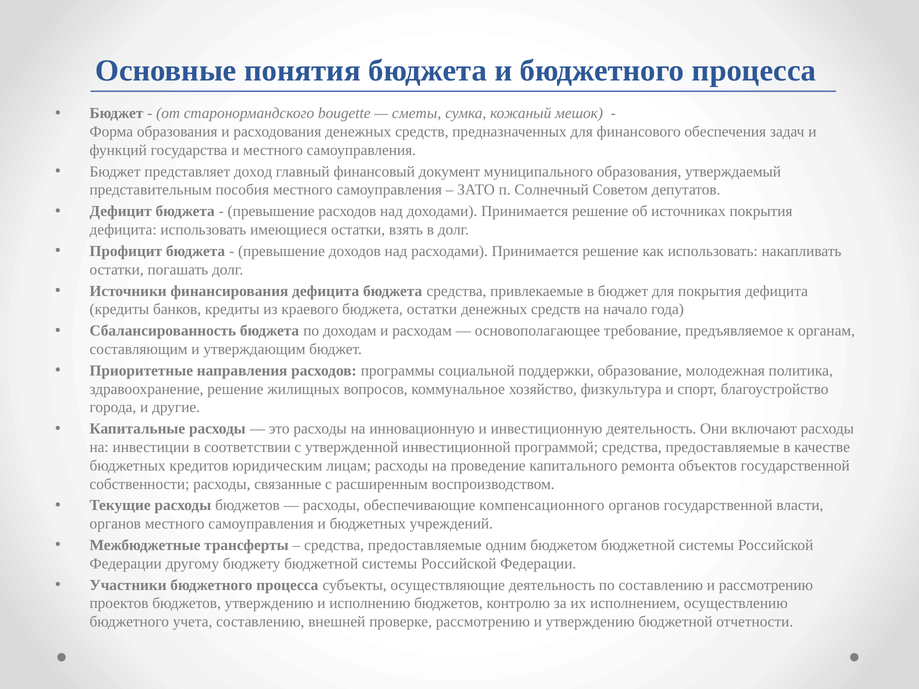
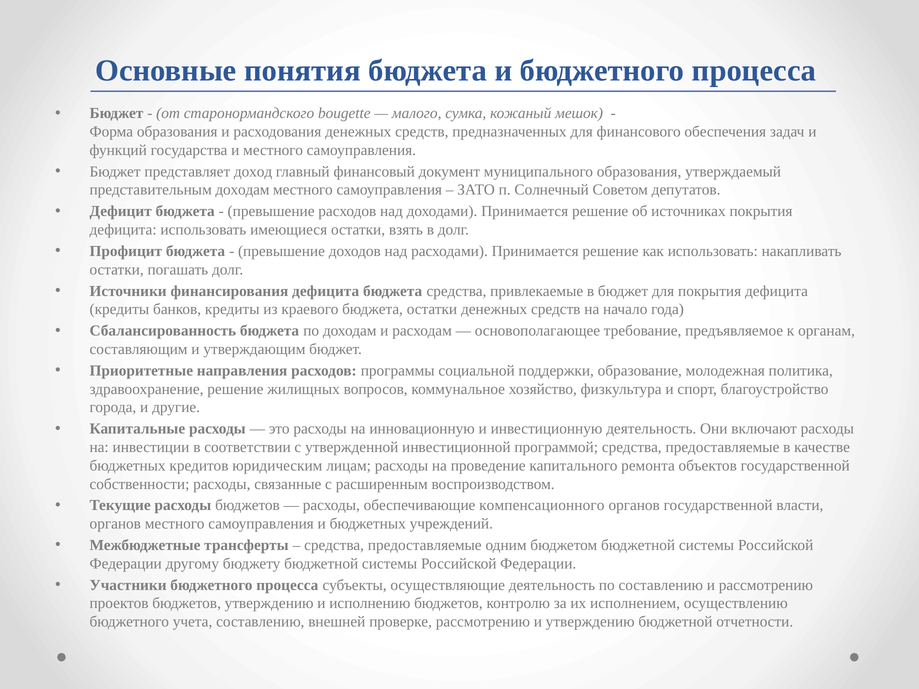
сметы: сметы -> малого
представительным пособия: пособия -> доходам
